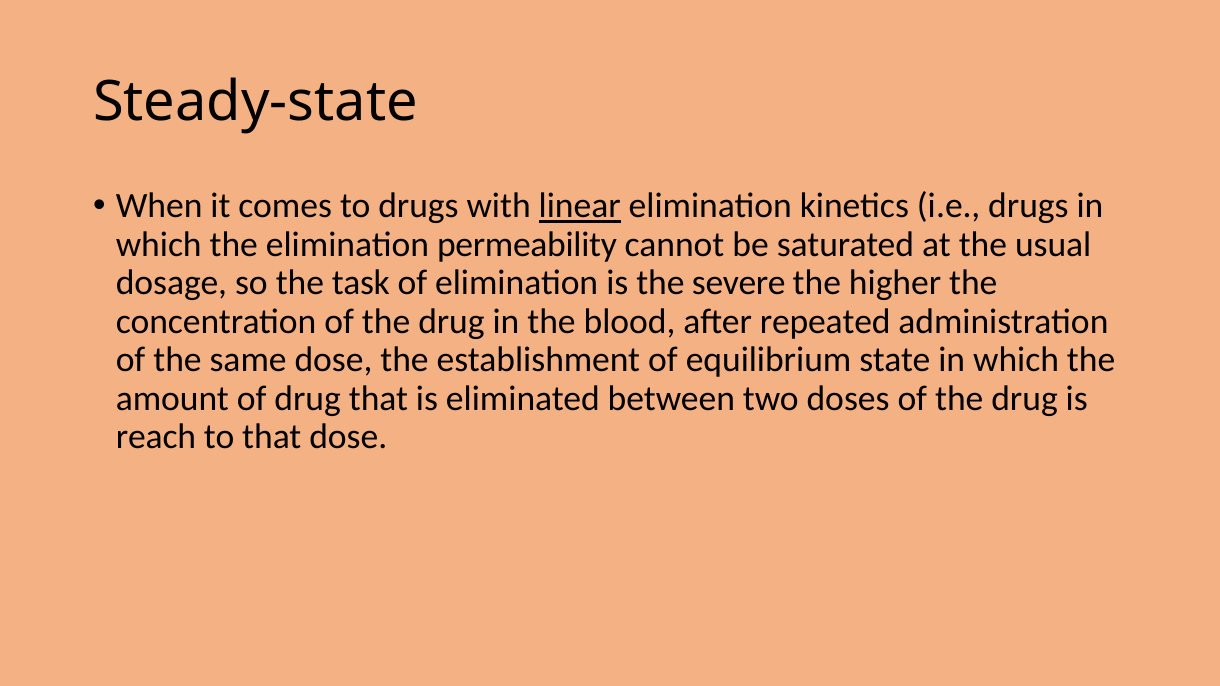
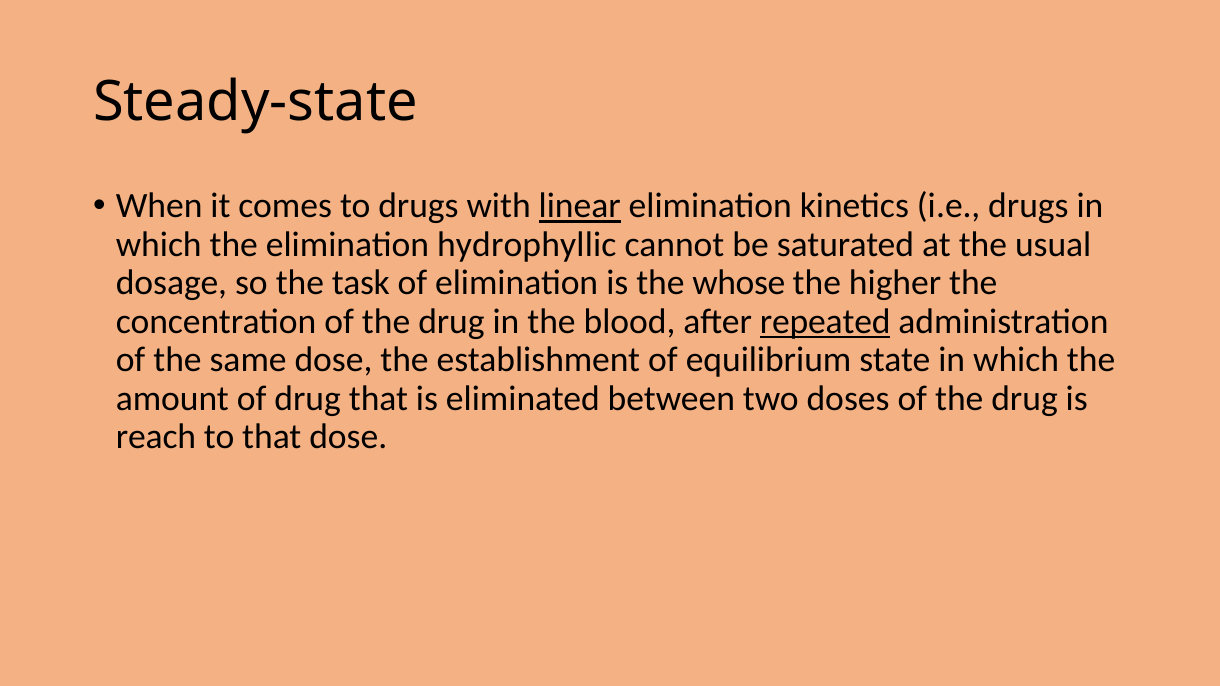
permeability: permeability -> hydrophyllic
severe: severe -> whose
repeated underline: none -> present
